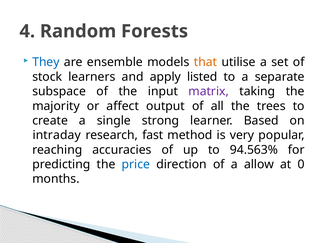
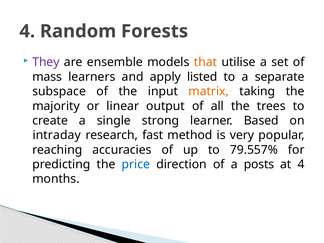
They colour: blue -> purple
stock: stock -> mass
matrix colour: purple -> orange
affect: affect -> linear
94.563%: 94.563% -> 79.557%
allow: allow -> posts
at 0: 0 -> 4
